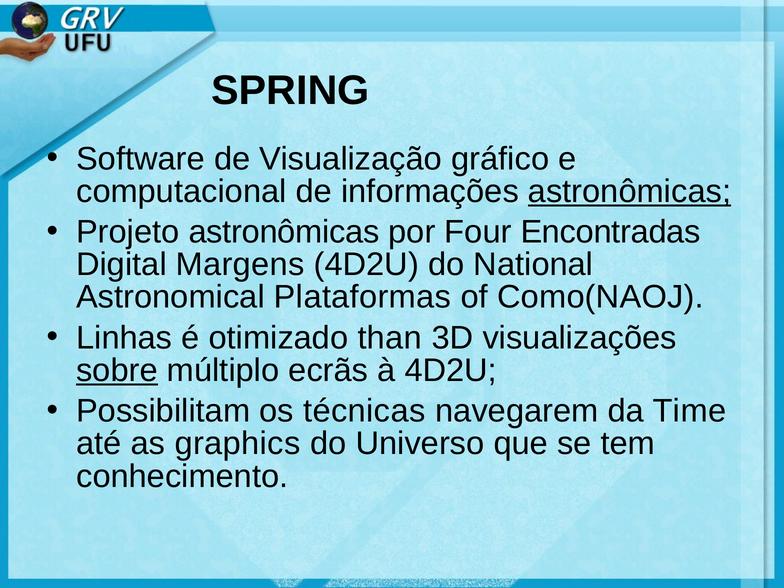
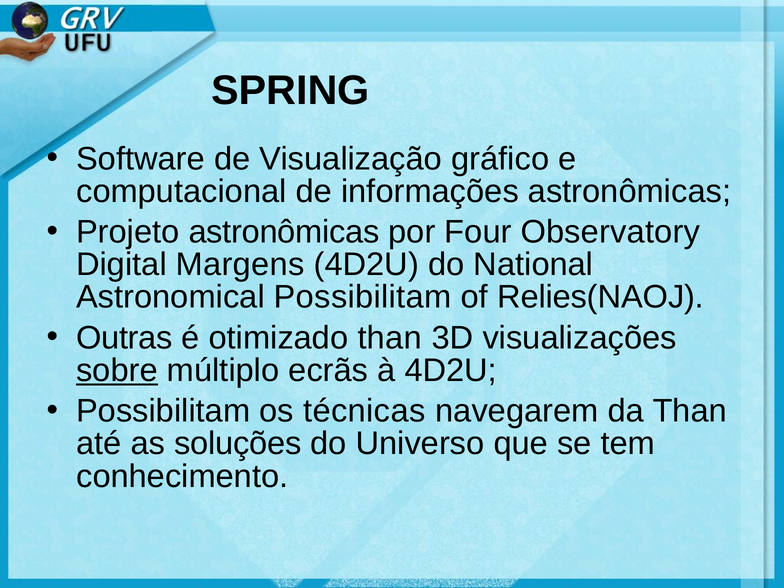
astronômicas at (630, 191) underline: present -> none
Encontradas: Encontradas -> Observatory
Astronomical Plataformas: Plataformas -> Possibilitam
Como(NAOJ: Como(NAOJ -> Relies(NAOJ
Linhas: Linhas -> Outras
da Time: Time -> Than
graphics: graphics -> soluções
